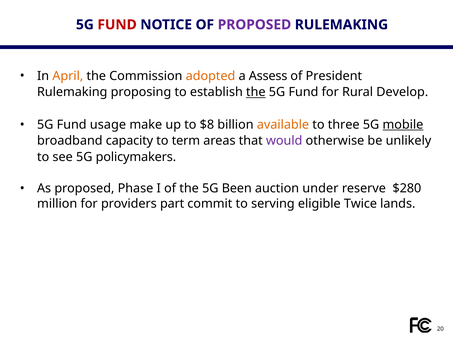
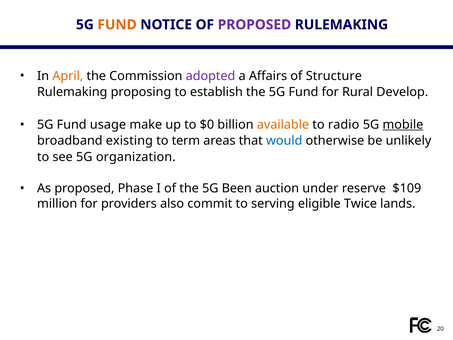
FUND at (117, 25) colour: red -> orange
adopted colour: orange -> purple
Assess: Assess -> Affairs
President: President -> Structure
the at (256, 92) underline: present -> none
$8: $8 -> $0
three: three -> radio
capacity: capacity -> existing
would colour: purple -> blue
policymakers: policymakers -> organization
$280: $280 -> $109
part: part -> also
